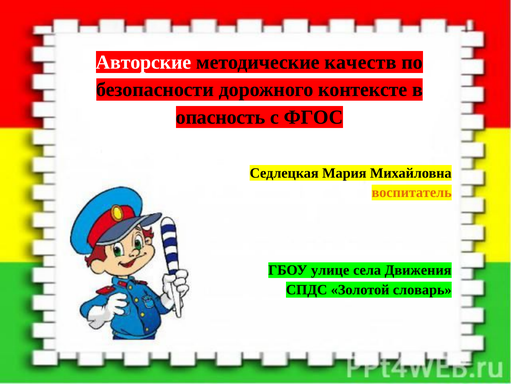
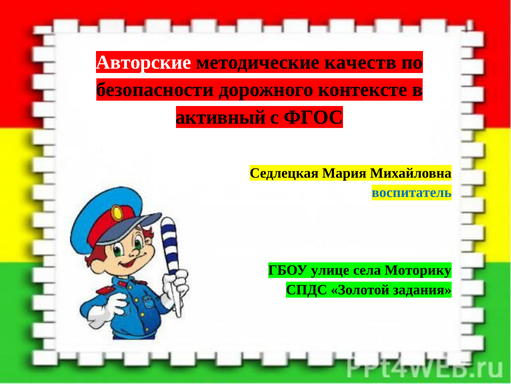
опасность: опасность -> активный
воспитатель colour: orange -> blue
Движения: Движения -> Моторику
словарь: словарь -> задания
